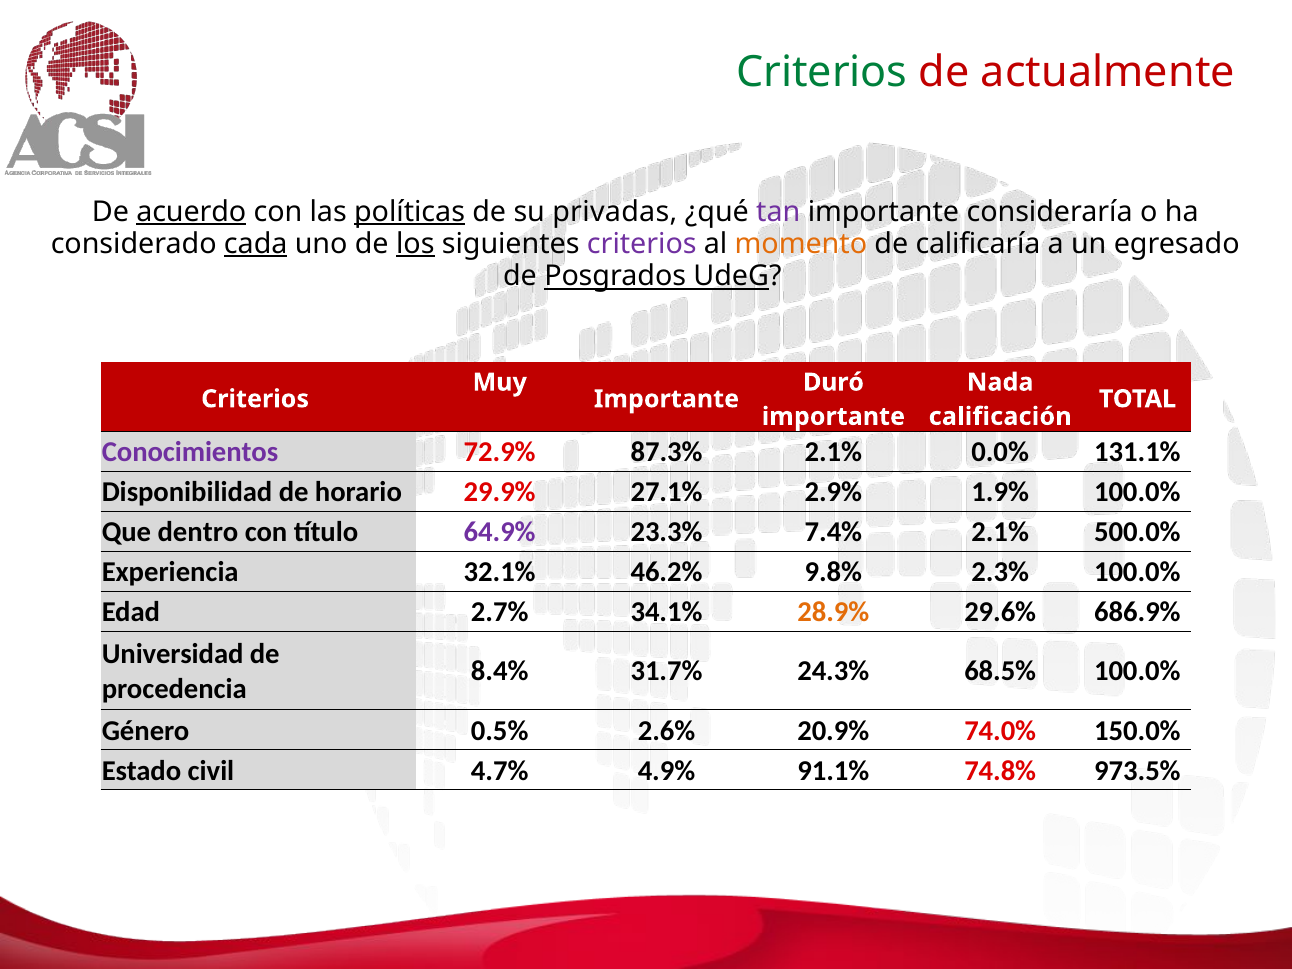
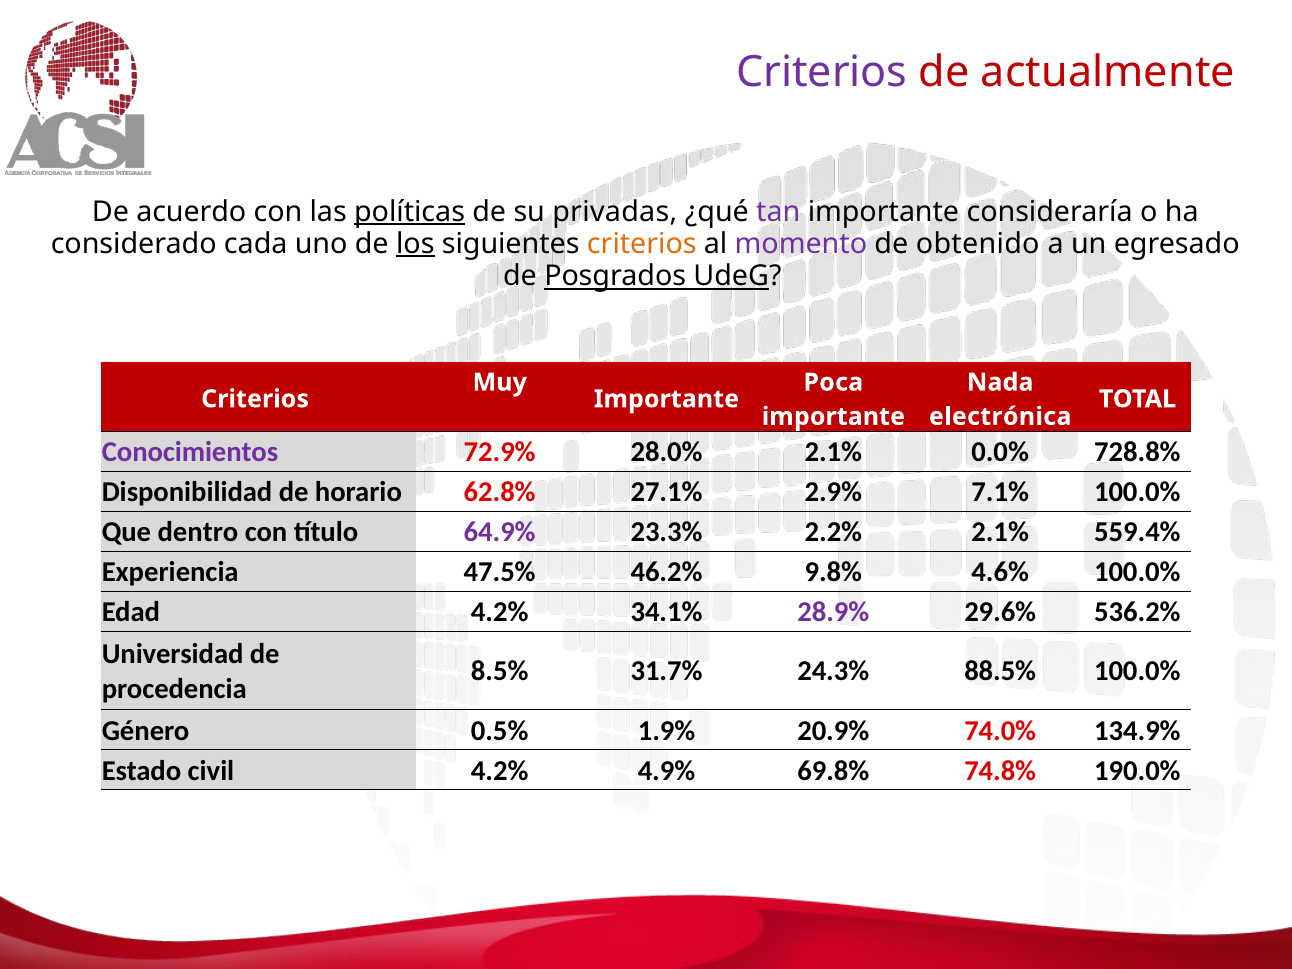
Criterios at (822, 72) colour: green -> purple
acuerdo underline: present -> none
cada underline: present -> none
criterios at (642, 244) colour: purple -> orange
momento colour: orange -> purple
calificaría: calificaría -> obtenido
Duró: Duró -> Poca
calificación: calificación -> electrónica
87.3%: 87.3% -> 28.0%
131.1%: 131.1% -> 728.8%
29.9%: 29.9% -> 62.8%
1.9%: 1.9% -> 7.1%
7.4%: 7.4% -> 2.2%
500.0%: 500.0% -> 559.4%
32.1%: 32.1% -> 47.5%
2.3%: 2.3% -> 4.6%
Edad 2.7%: 2.7% -> 4.2%
28.9% colour: orange -> purple
686.9%: 686.9% -> 536.2%
8.4%: 8.4% -> 8.5%
68.5%: 68.5% -> 88.5%
2.6%: 2.6% -> 1.9%
150.0%: 150.0% -> 134.9%
civil 4.7%: 4.7% -> 4.2%
91.1%: 91.1% -> 69.8%
973.5%: 973.5% -> 190.0%
